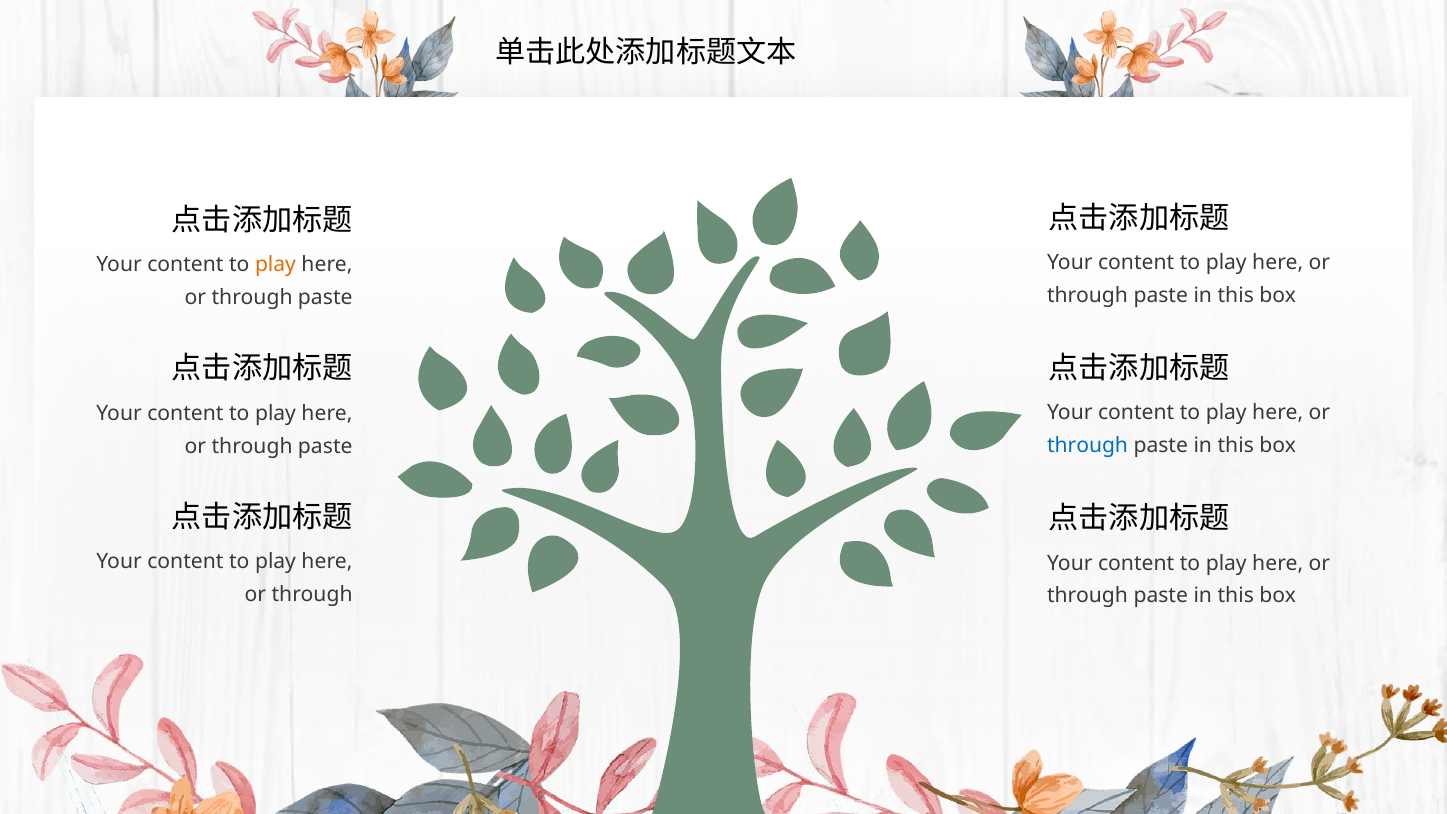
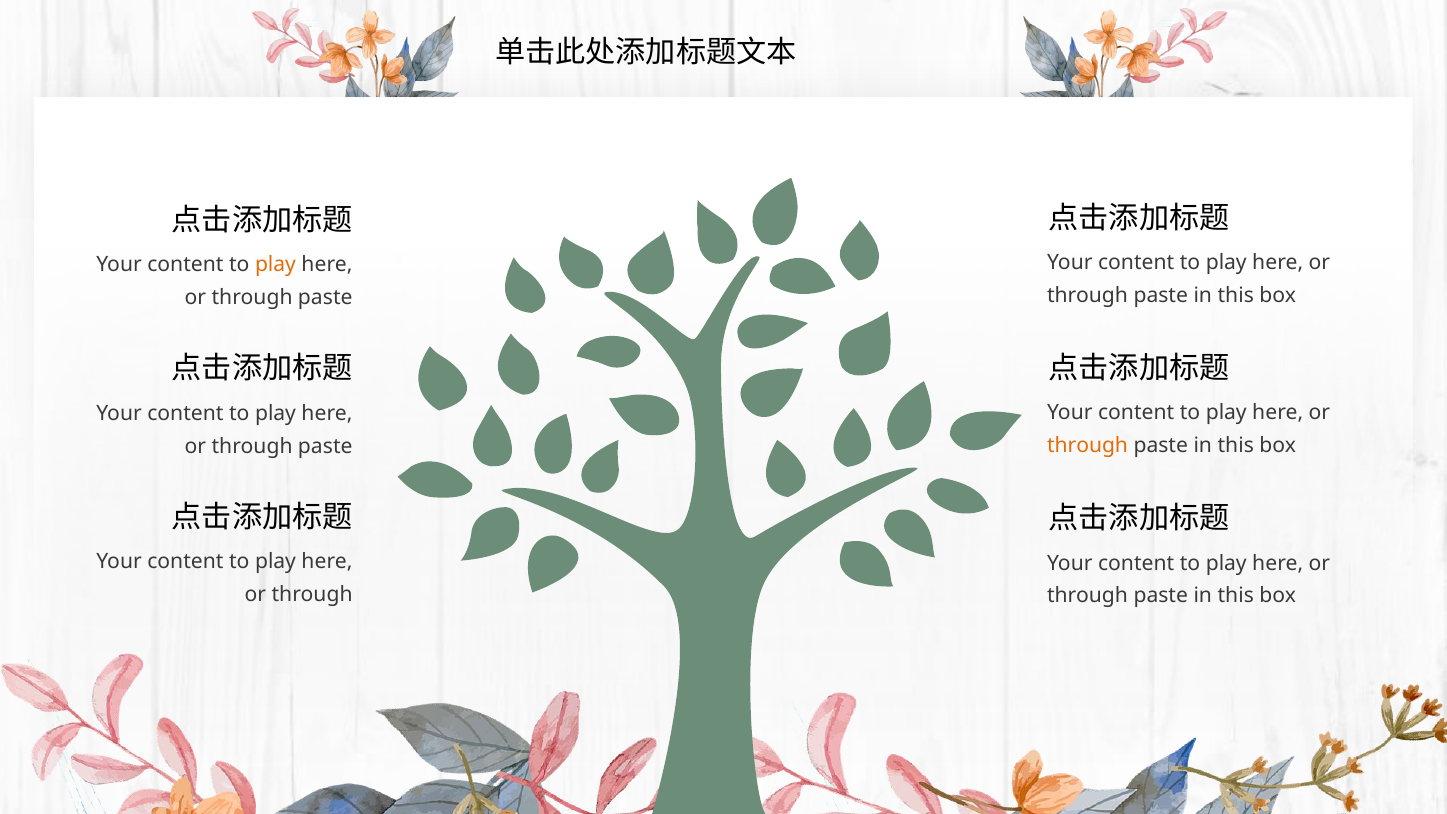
through at (1088, 445) colour: blue -> orange
